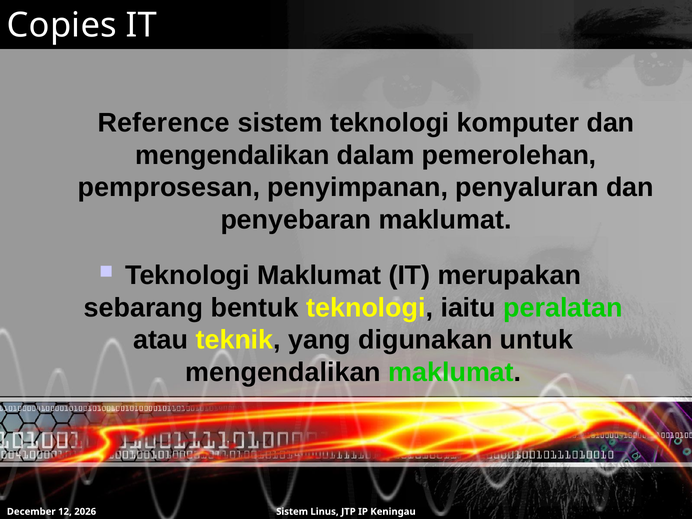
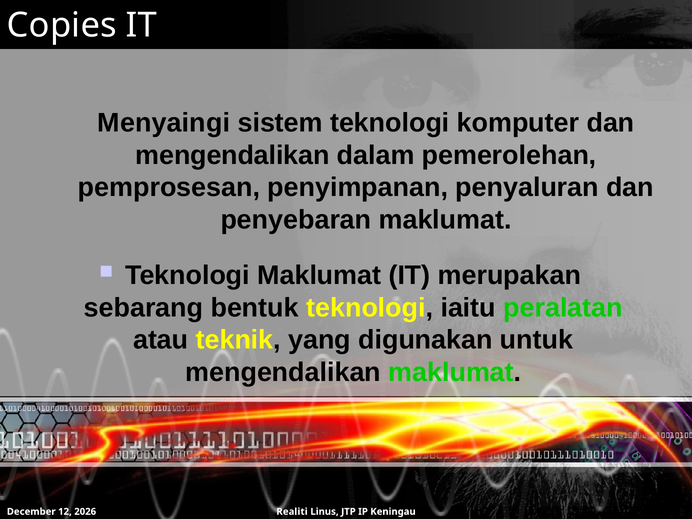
Reference: Reference -> Menyaingi
Sistem at (292, 512): Sistem -> Realiti
